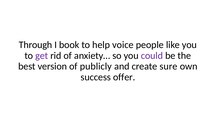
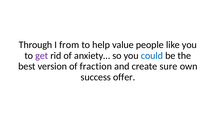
book: book -> from
voice: voice -> value
could colour: purple -> blue
publicly: publicly -> fraction
